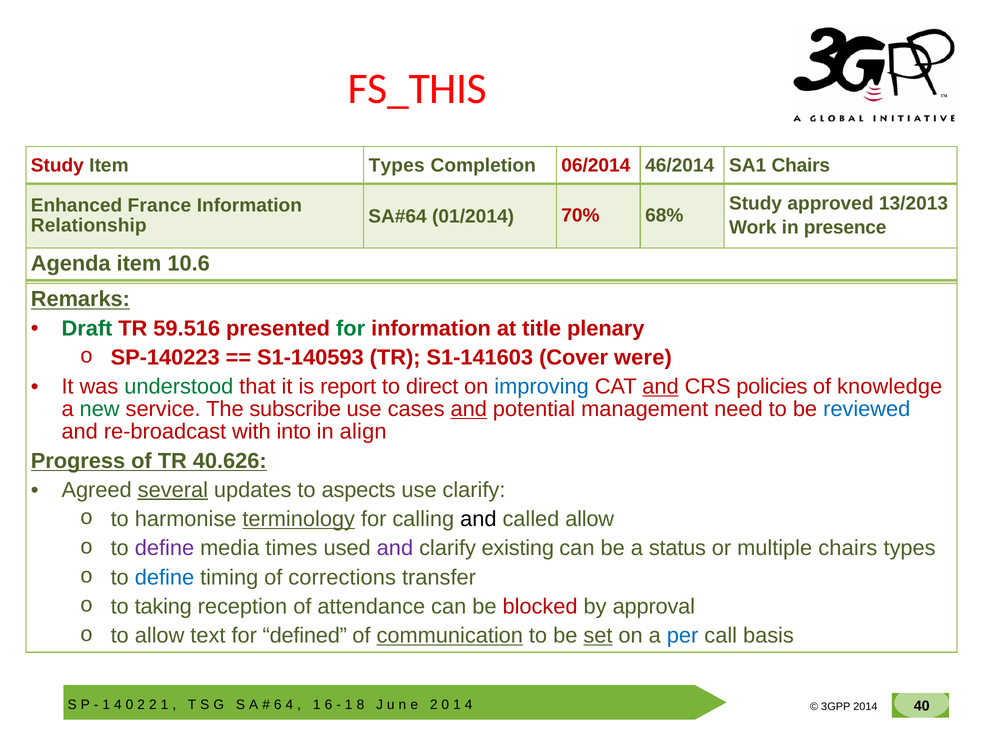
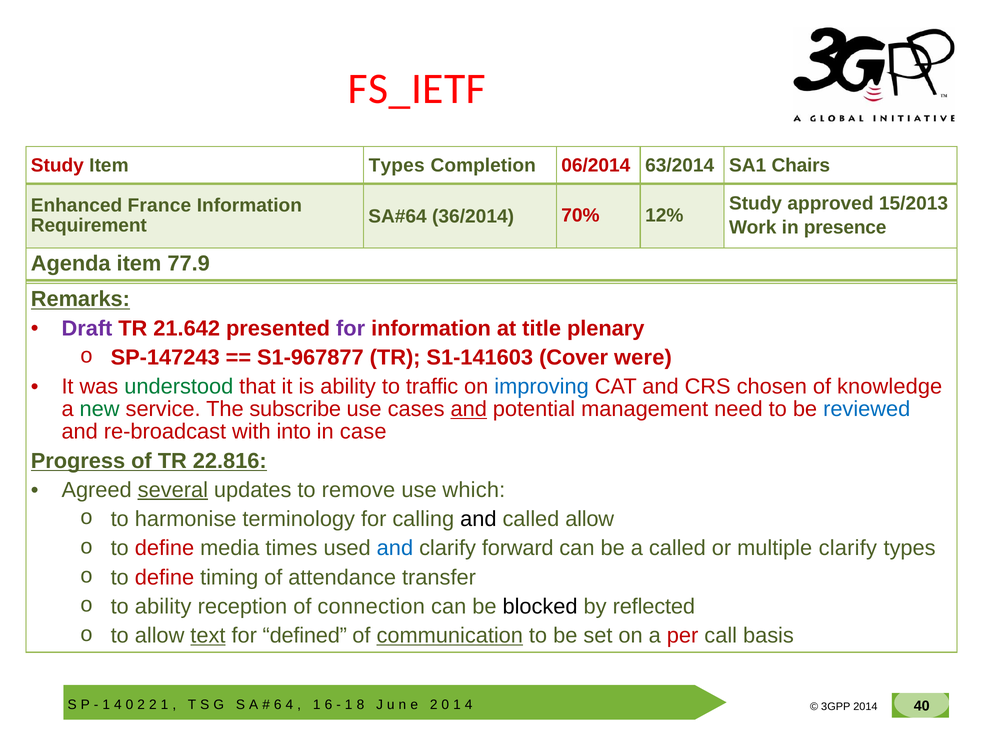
FS_THIS: FS_THIS -> FS_IETF
46/2014: 46/2014 -> 63/2014
13/2013: 13/2013 -> 15/2013
Relationship: Relationship -> Requirement
01/2014: 01/2014 -> 36/2014
68%: 68% -> 12%
10.6: 10.6 -> 77.9
Draft colour: green -> purple
59.516: 59.516 -> 21.642
for at (351, 328) colour: green -> purple
SP-140223: SP-140223 -> SP-147243
S1-140593: S1-140593 -> S1-967877
is report: report -> ability
direct: direct -> traffic
and at (660, 387) underline: present -> none
policies: policies -> chosen
align: align -> case
40.626: 40.626 -> 22.816
aspects: aspects -> remove
use clarify: clarify -> which
terminology underline: present -> none
define at (164, 548) colour: purple -> red
and at (395, 548) colour: purple -> blue
existing: existing -> forward
a status: status -> called
multiple chairs: chairs -> clarify
define at (164, 578) colour: blue -> red
corrections: corrections -> attendance
to taking: taking -> ability
attendance: attendance -> connection
blocked colour: red -> black
approval: approval -> reflected
text underline: none -> present
set underline: present -> none
per colour: blue -> red
